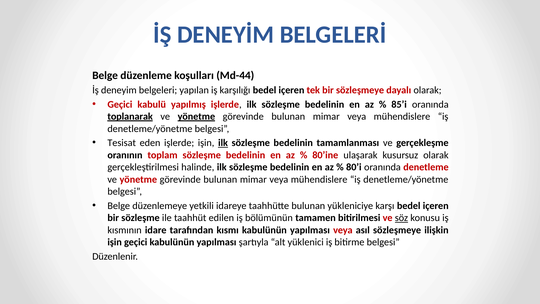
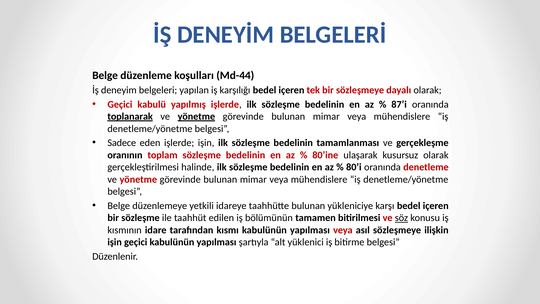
85’i: 85’i -> 87’i
Tesisat: Tesisat -> Sadece
ilk at (223, 143) underline: present -> none
